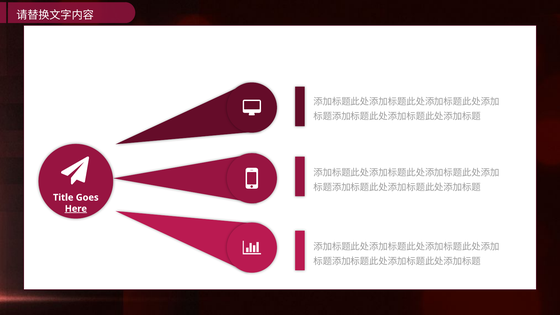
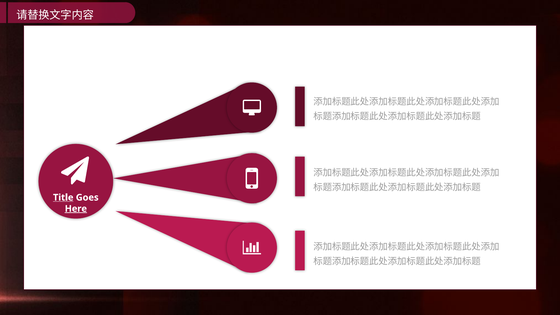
Title underline: none -> present
